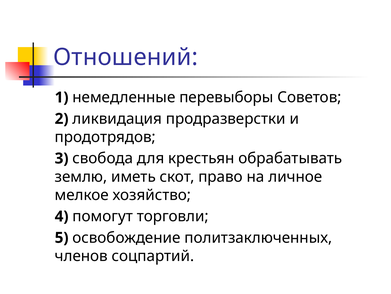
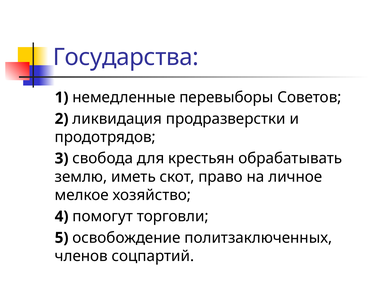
Отношений: Отношений -> Государства
